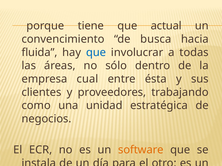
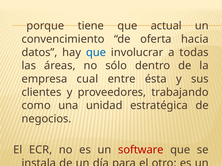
busca: busca -> oferta
fluida: fluida -> datos
software colour: orange -> red
